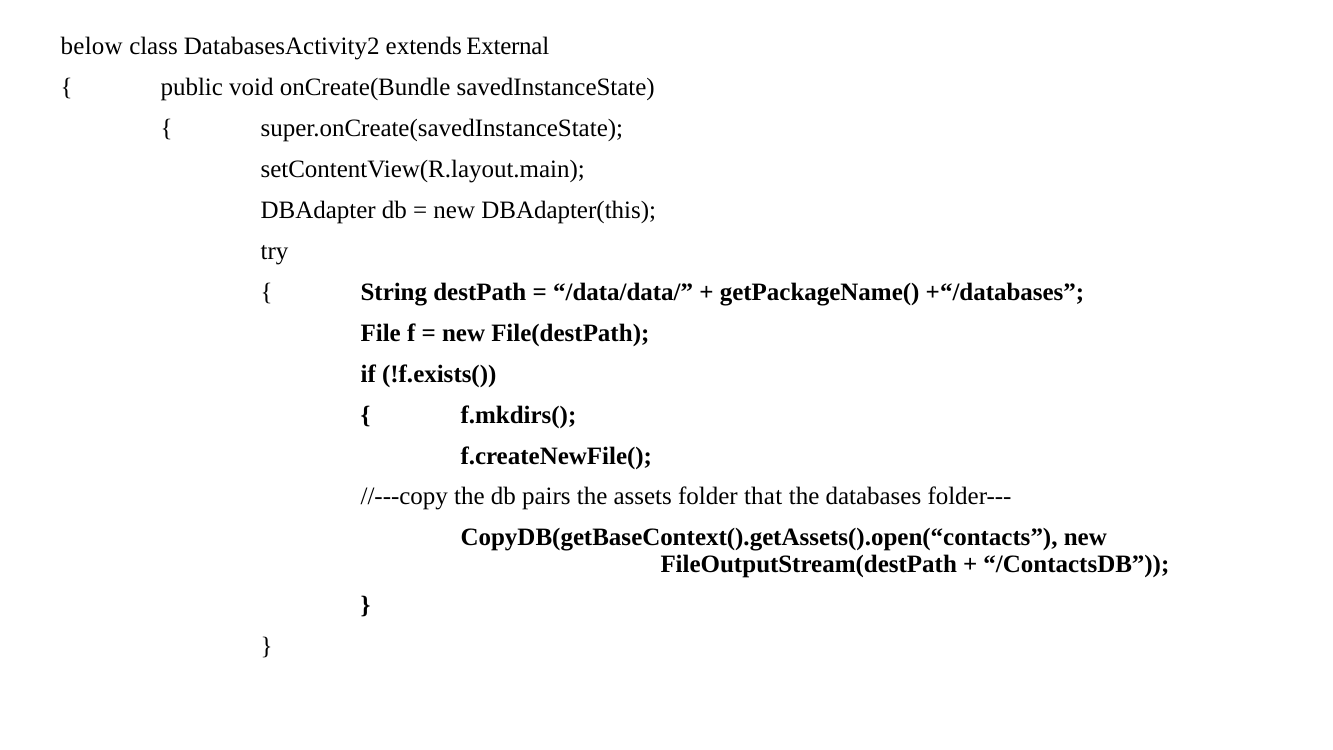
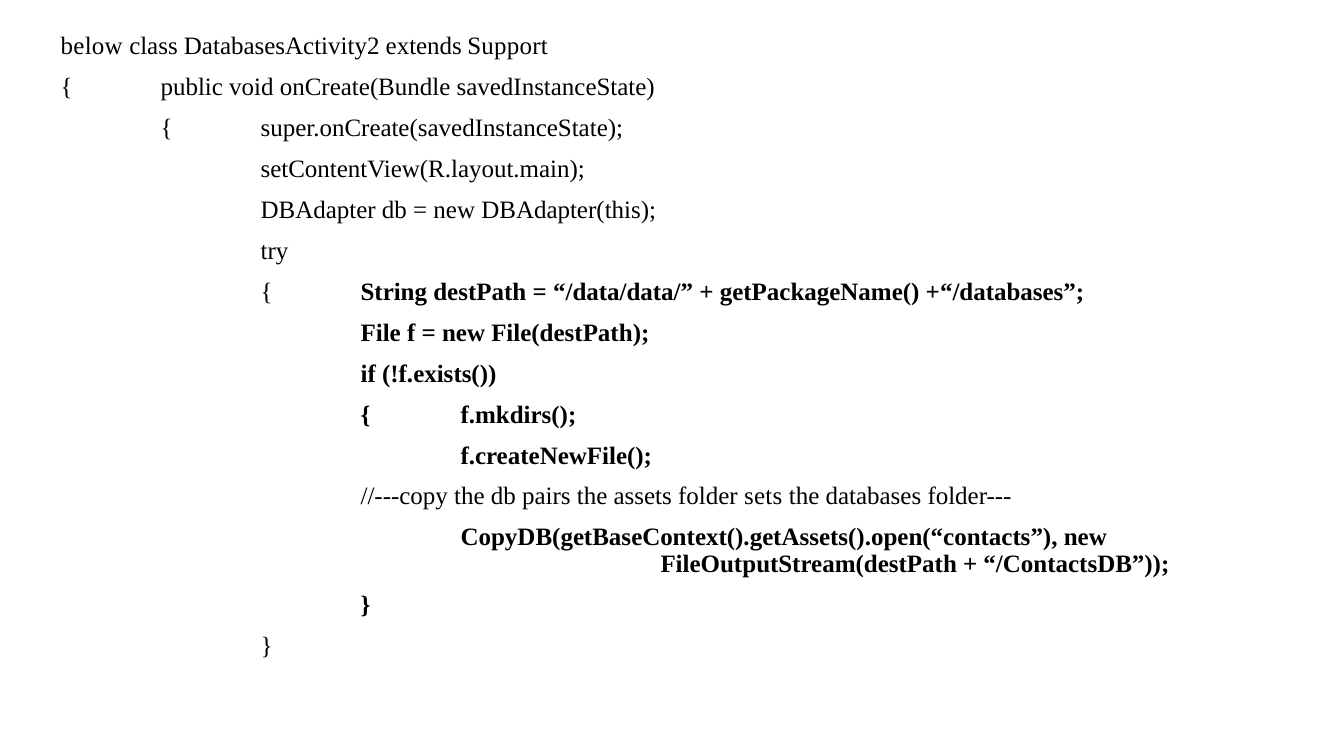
External: External -> Support
that: that -> sets
